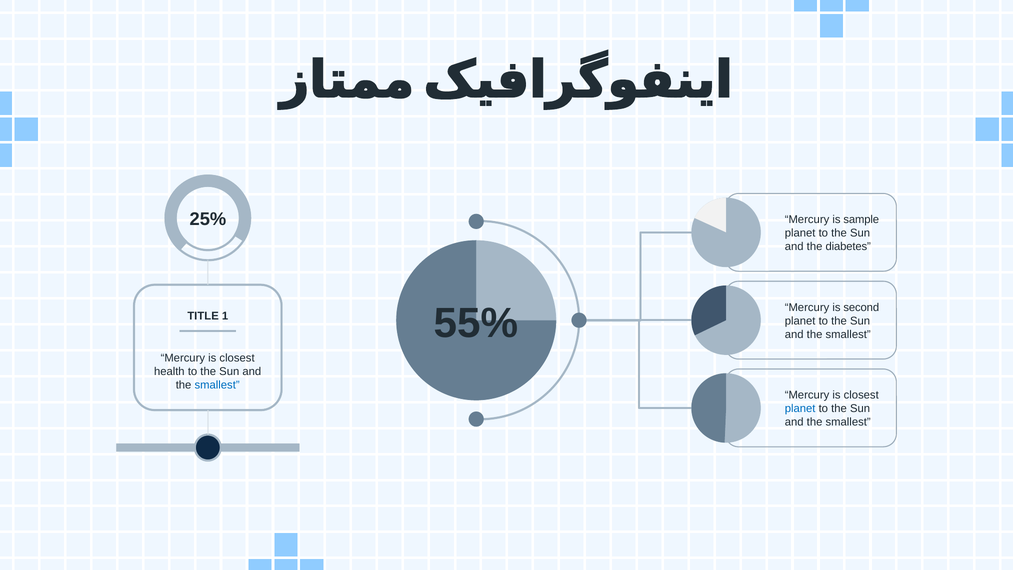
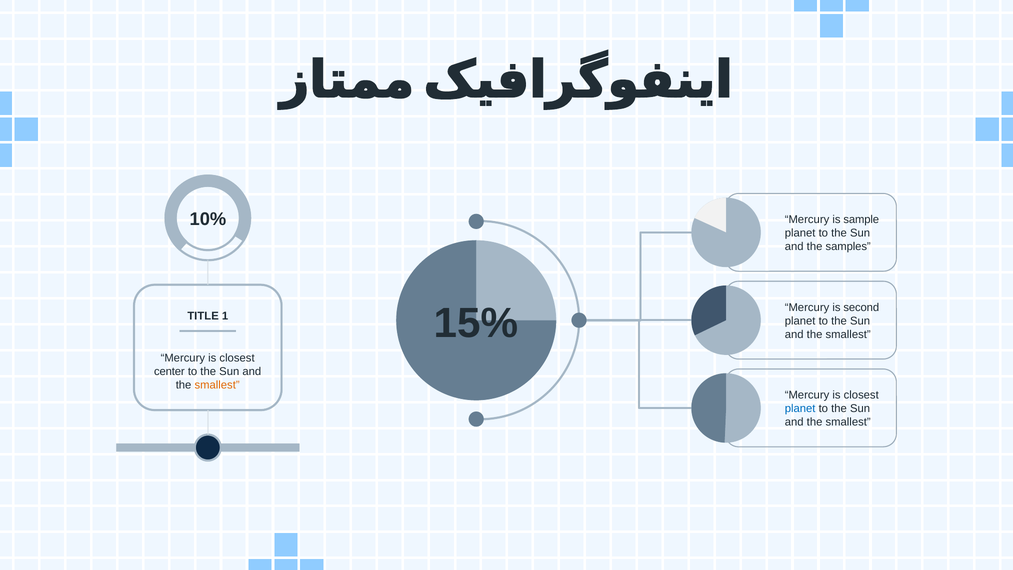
25%: 25% -> 10%
diabetes: diabetes -> samples
55%: 55% -> 15%
health: health -> center
smallest at (217, 385) colour: blue -> orange
